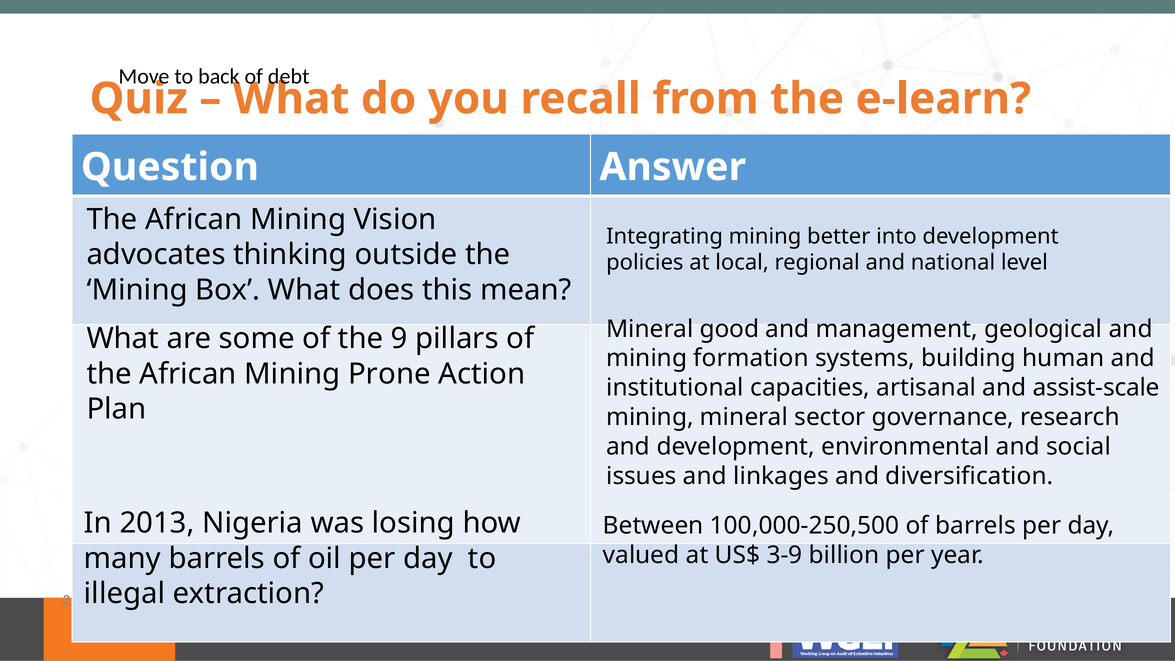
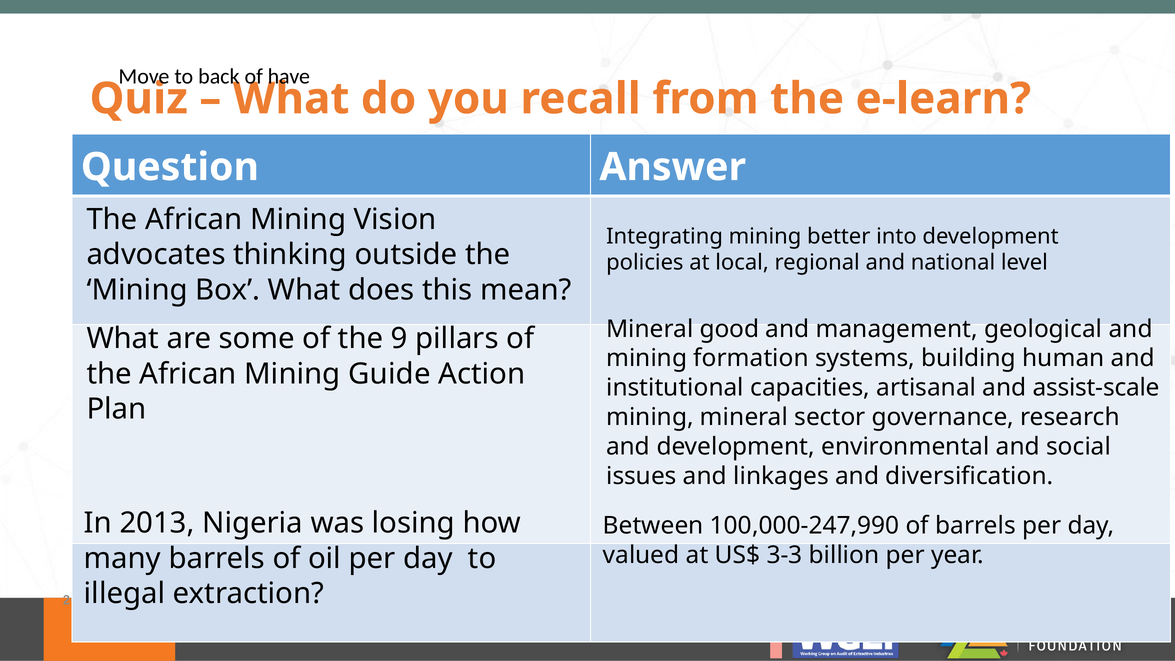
debt: debt -> have
Prone: Prone -> Guide
100,000-250,500: 100,000-250,500 -> 100,000-247,990
3-9: 3-9 -> 3-3
